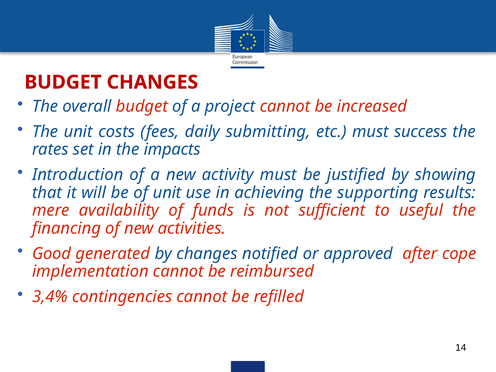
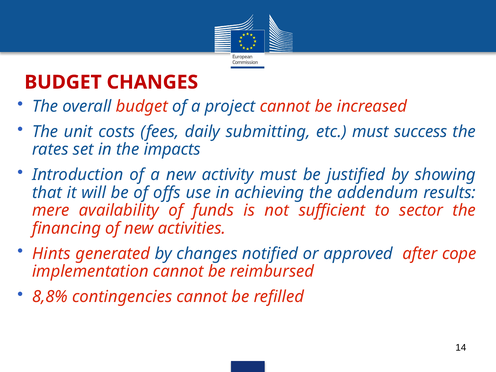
of unit: unit -> offs
supporting: supporting -> addendum
useful: useful -> sector
Good: Good -> Hints
3,4%: 3,4% -> 8,8%
